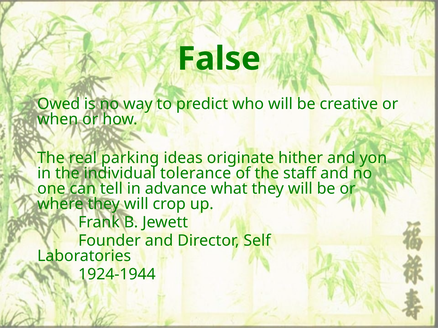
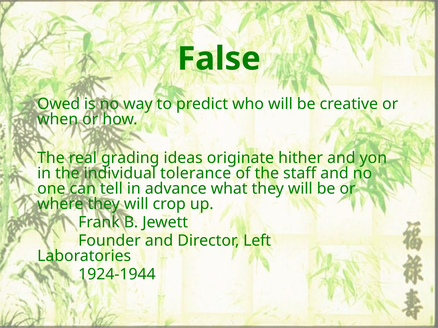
parking: parking -> grading
Self: Self -> Left
